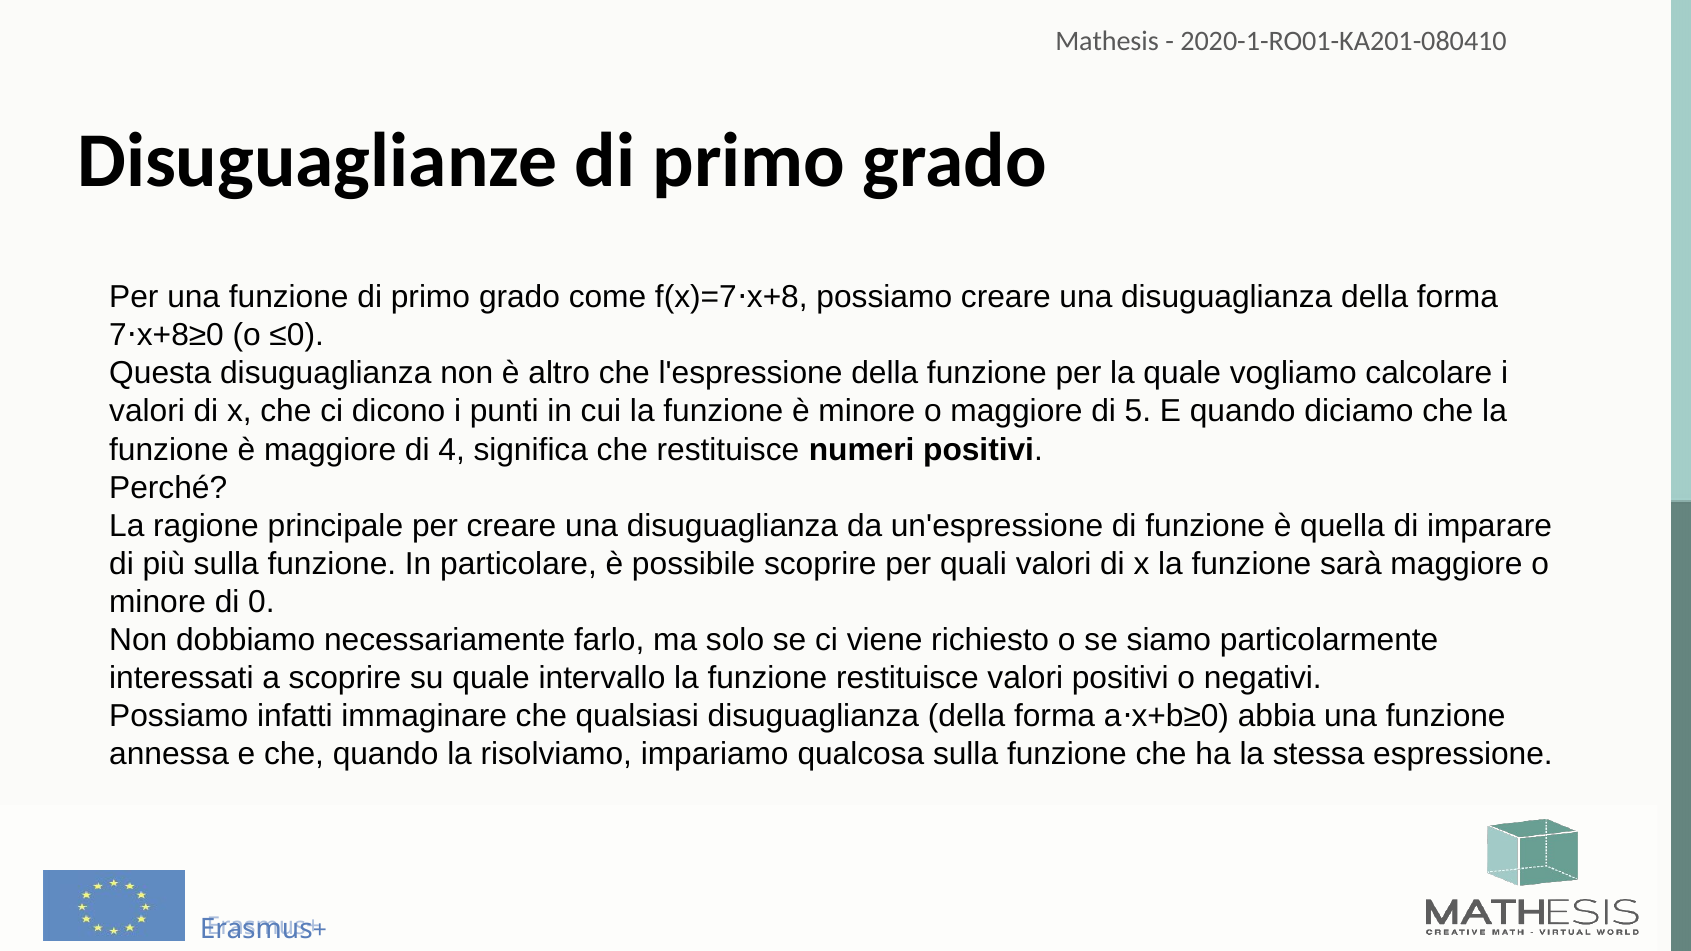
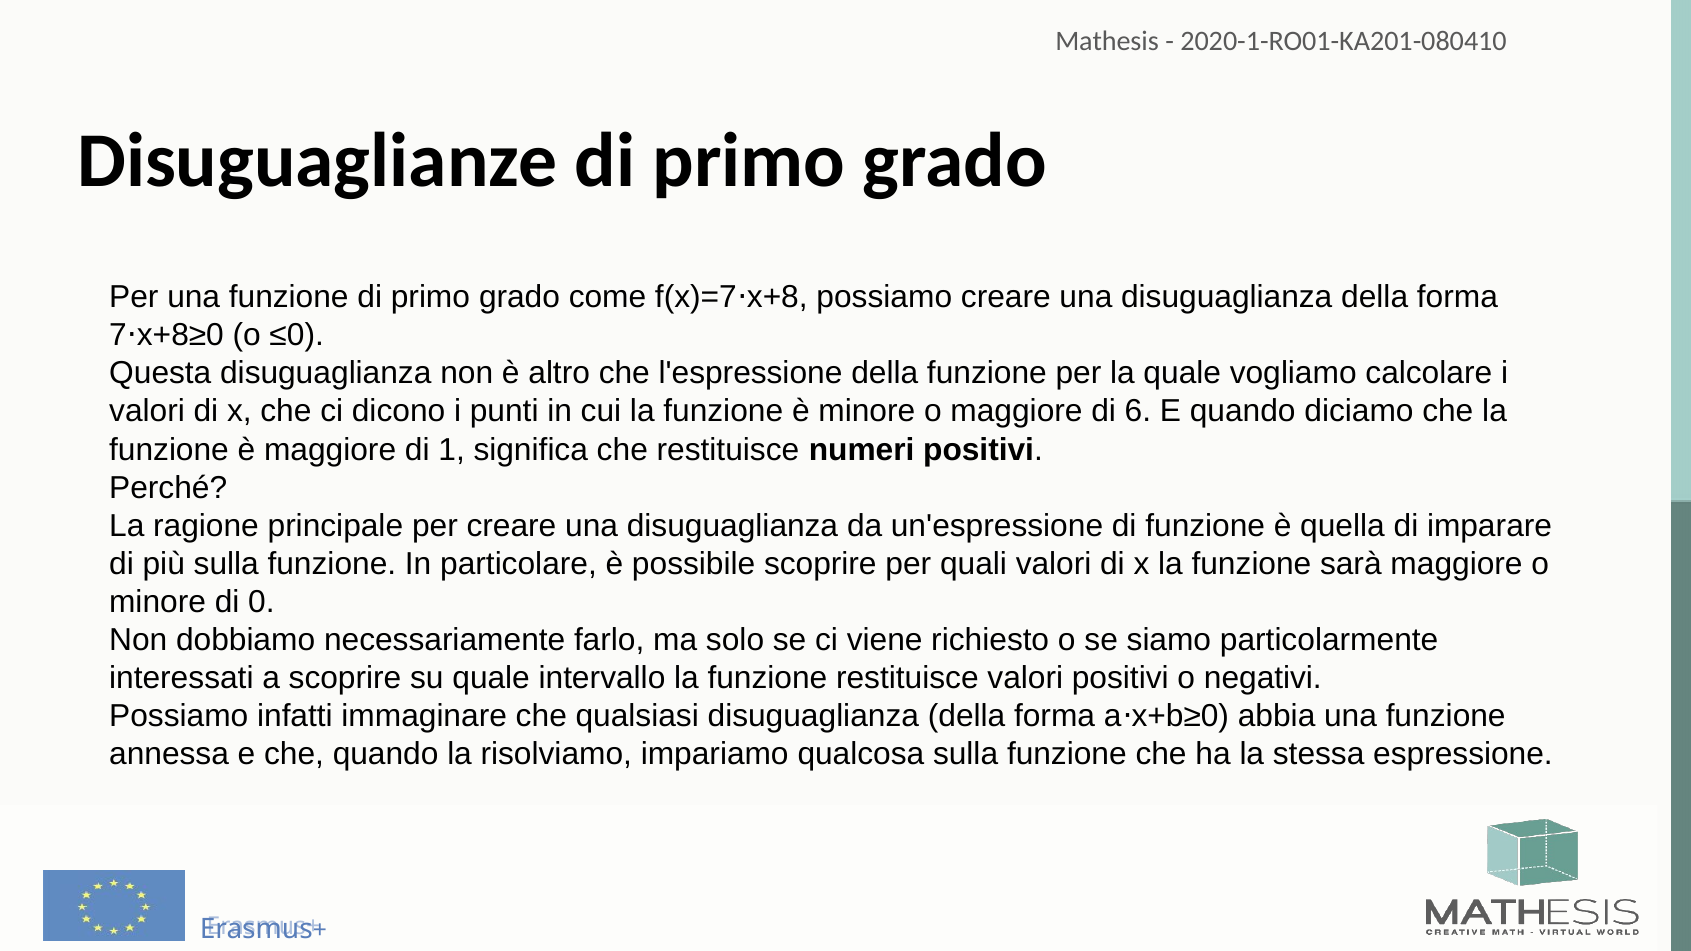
5: 5 -> 6
4: 4 -> 1
